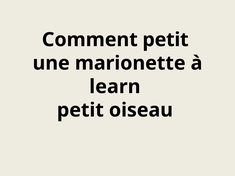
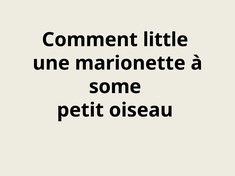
Comment petit: petit -> little
learn: learn -> some
